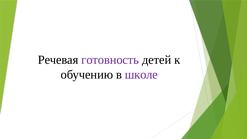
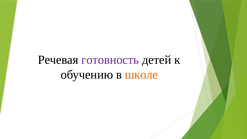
школе colour: purple -> orange
